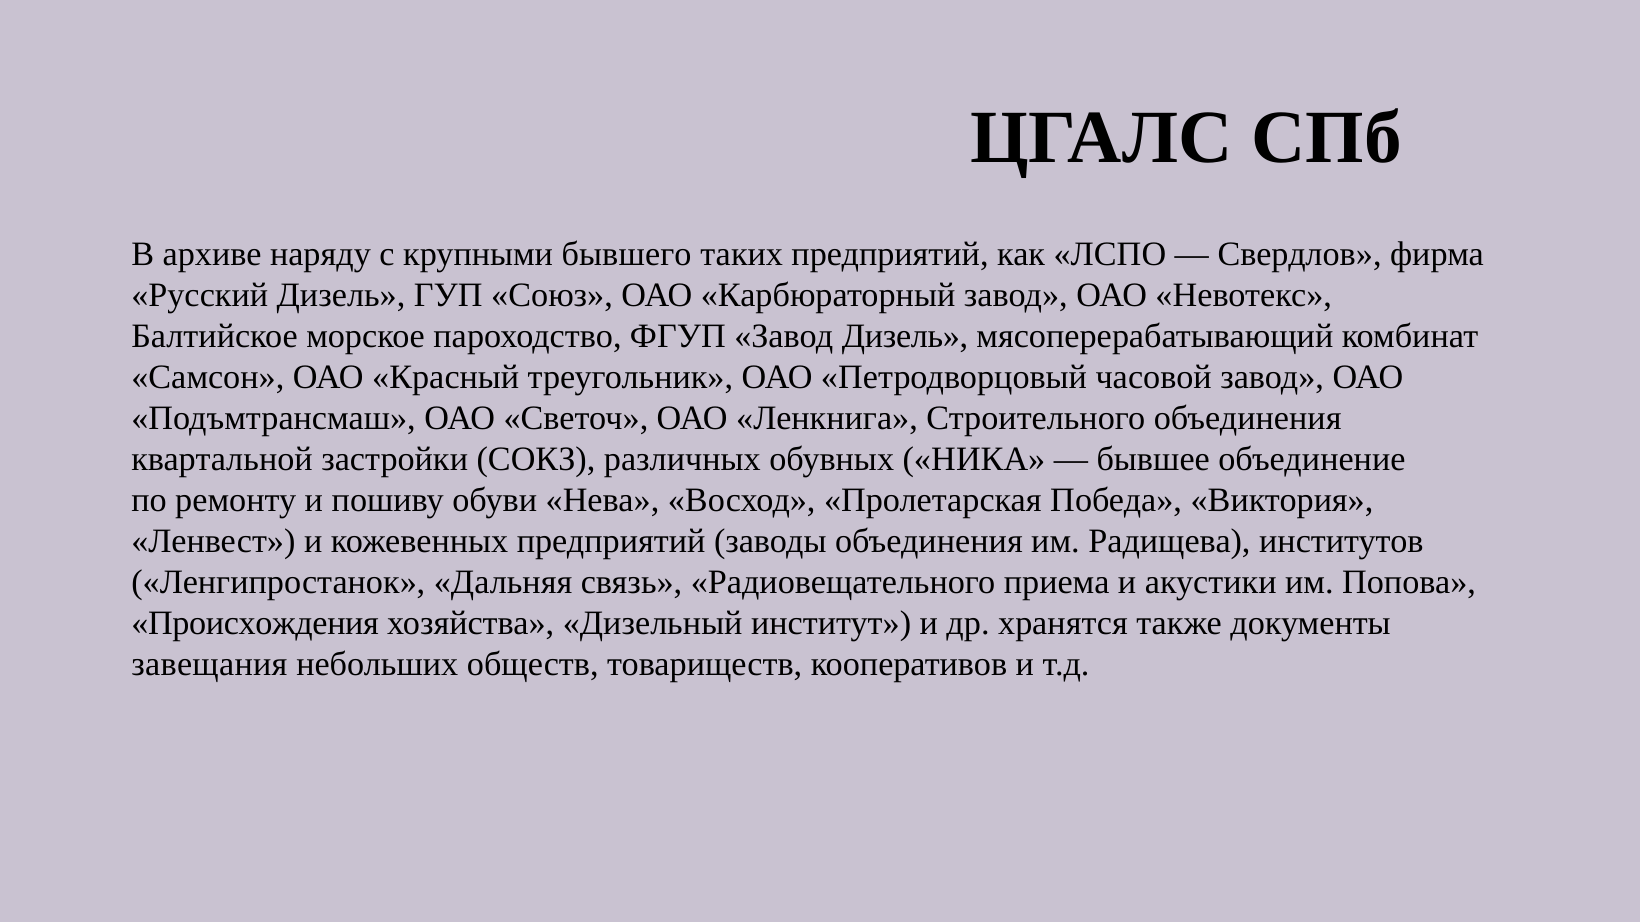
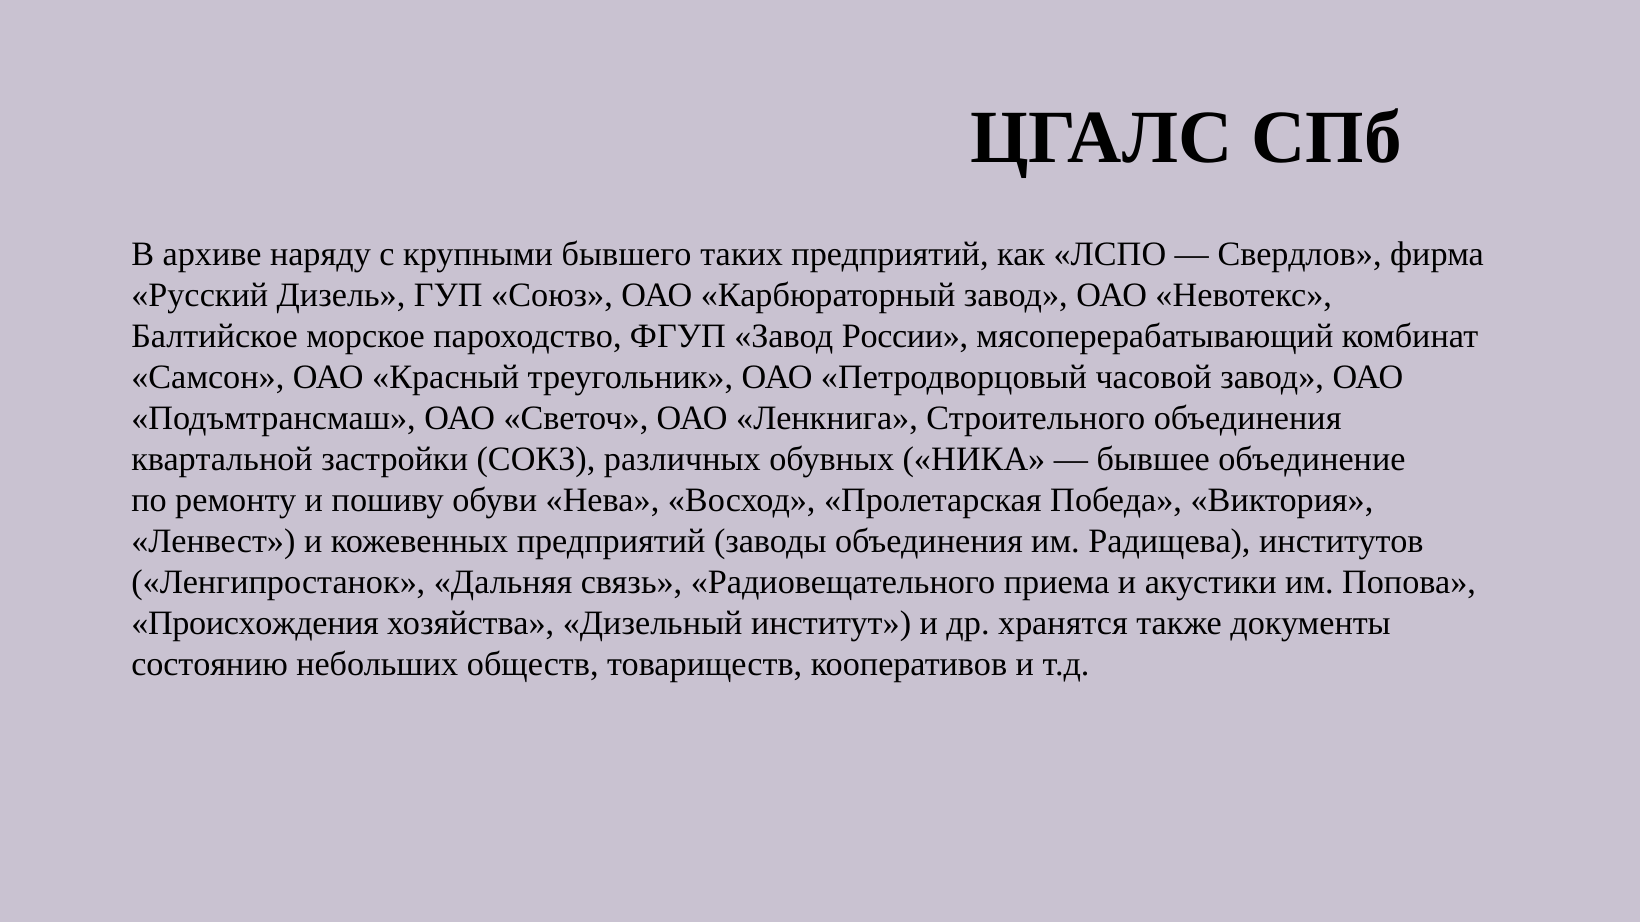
Завод Дизель: Дизель -> России
завещания: завещания -> состоянию
